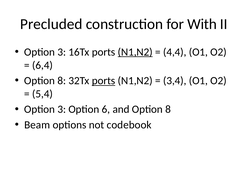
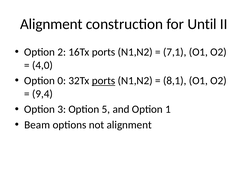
Precluded at (51, 24): Precluded -> Alignment
With: With -> Until
3 at (62, 52): 3 -> 2
N1,N2 at (135, 52) underline: present -> none
4,4: 4,4 -> 7,1
6,4: 6,4 -> 4,0
8 at (62, 81): 8 -> 0
3,4: 3,4 -> 8,1
5,4: 5,4 -> 9,4
6: 6 -> 5
and Option 8: 8 -> 1
not codebook: codebook -> alignment
